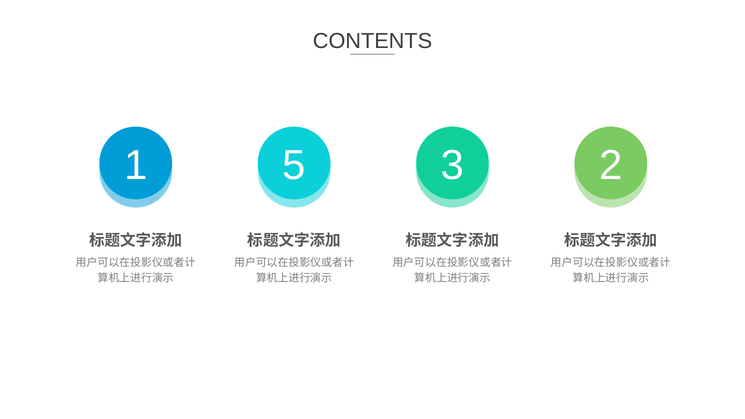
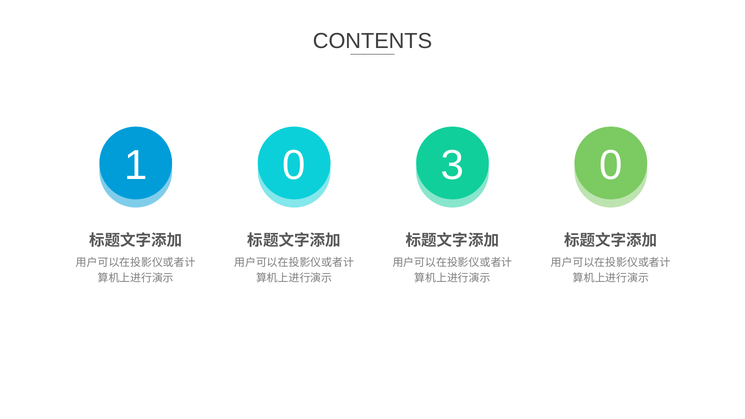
1 5: 5 -> 0
3 2: 2 -> 0
